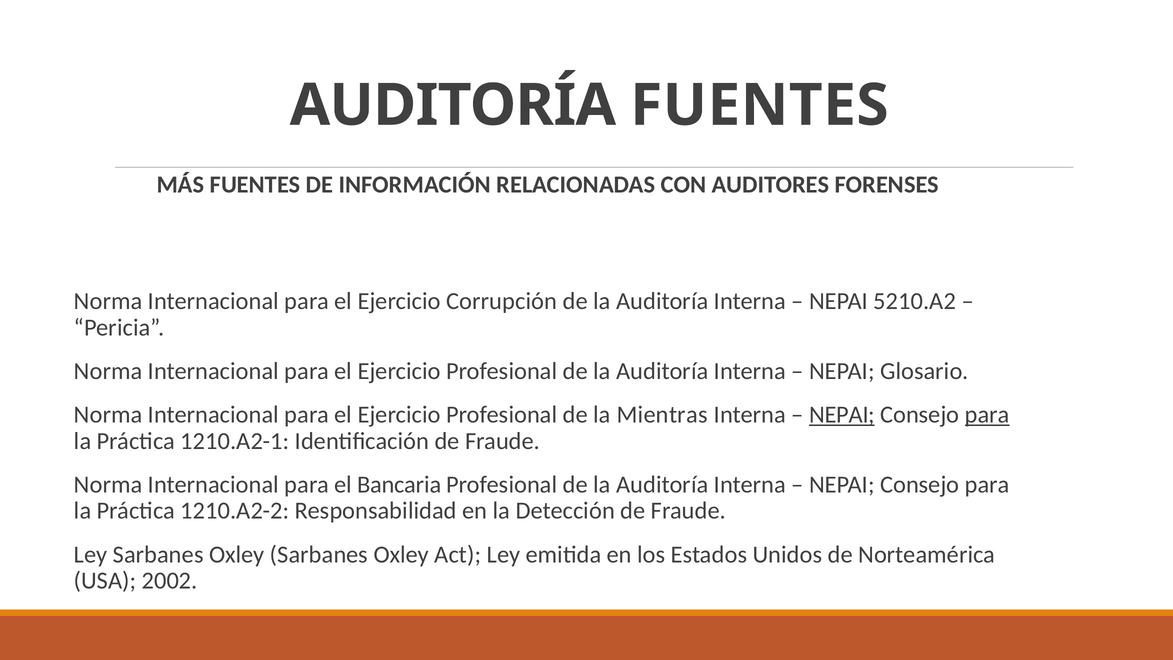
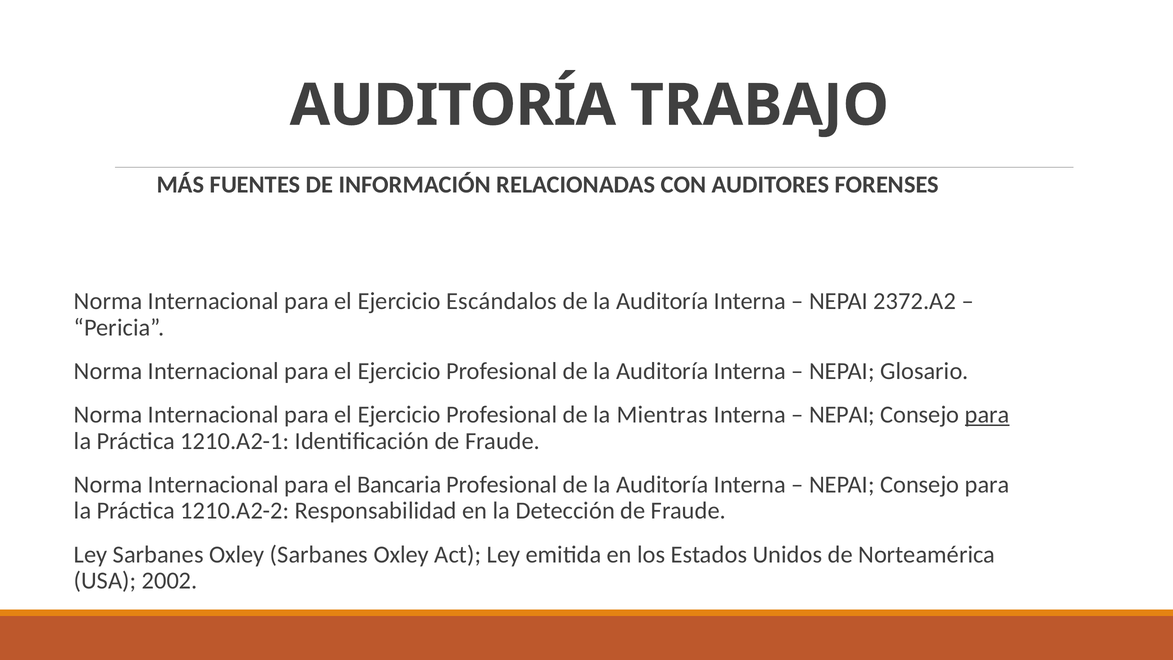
AUDITORÍA FUENTES: FUENTES -> TRABAJO
Corrupción: Corrupción -> Escándalos
5210.A2: 5210.A2 -> 2372.A2
NEPAI at (842, 414) underline: present -> none
